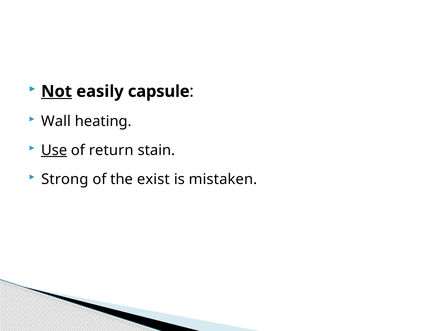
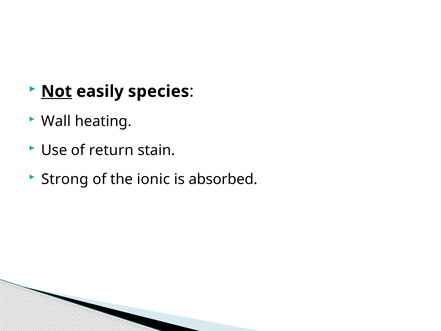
capsule: capsule -> species
Use underline: present -> none
exist: exist -> ionic
mistaken: mistaken -> absorbed
